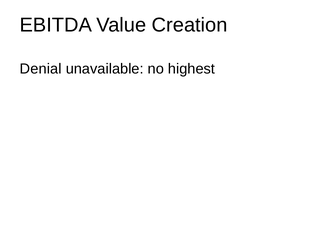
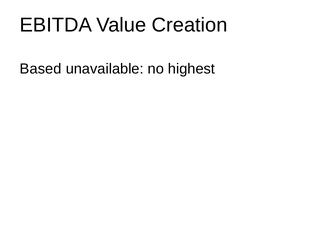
Denial: Denial -> Based
